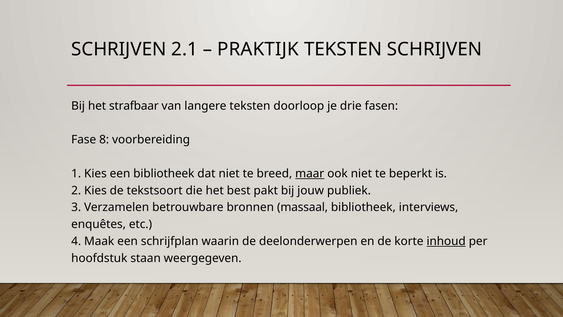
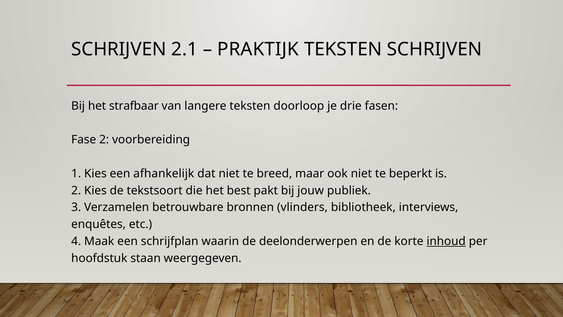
Fase 8: 8 -> 2
een bibliotheek: bibliotheek -> afhankelijk
maar underline: present -> none
massaal: massaal -> vlinders
